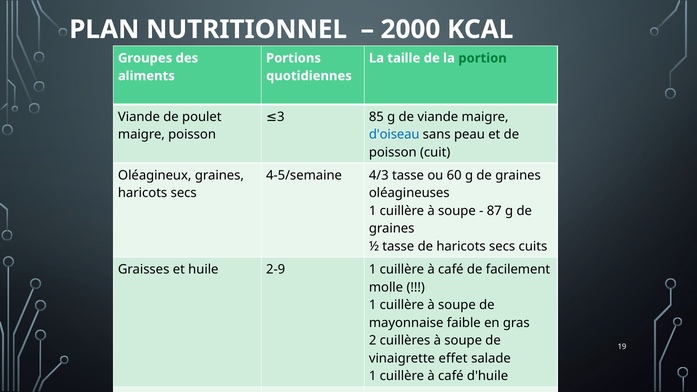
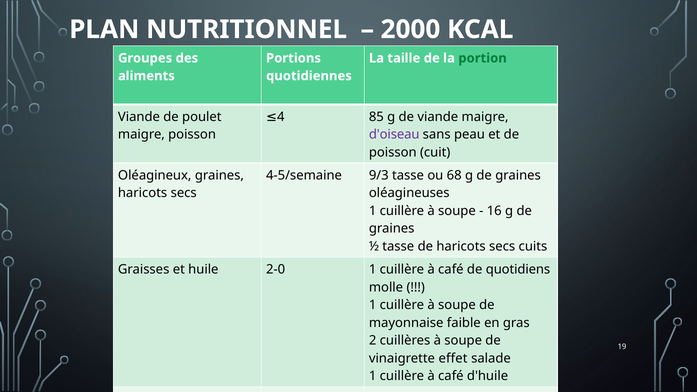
3: 3 -> 4
d'oiseau colour: blue -> purple
4/3: 4/3 -> 9/3
60: 60 -> 68
87: 87 -> 16
2-9: 2-9 -> 2-0
facilement: facilement -> quotidiens
